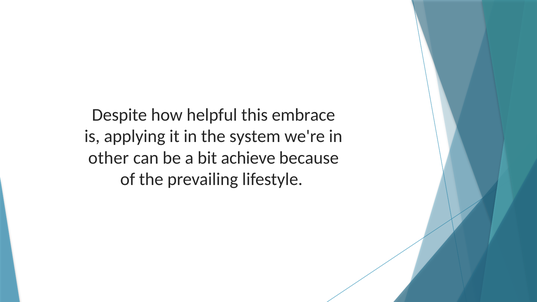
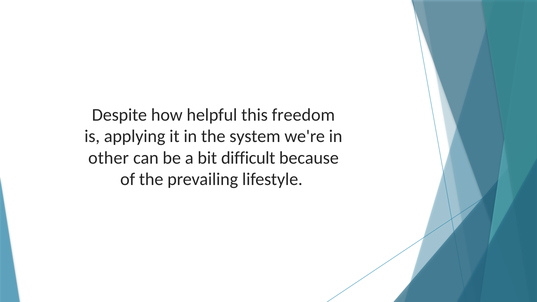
embrace: embrace -> freedom
achieve: achieve -> difficult
